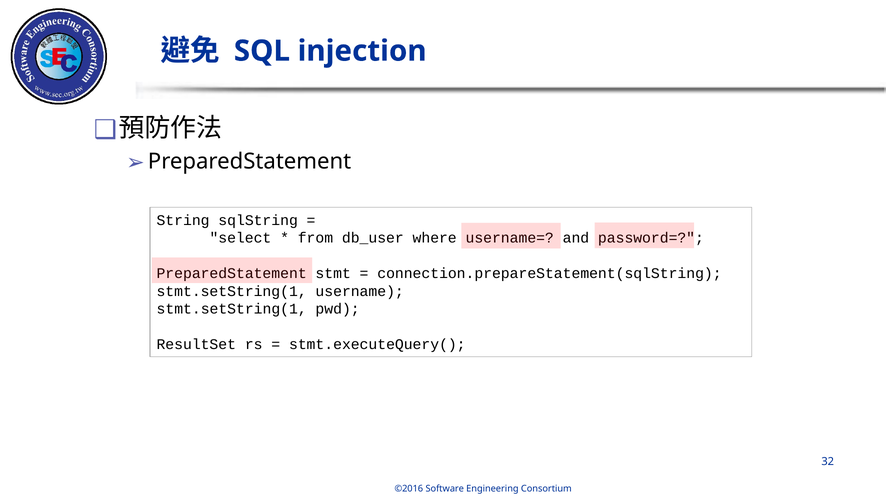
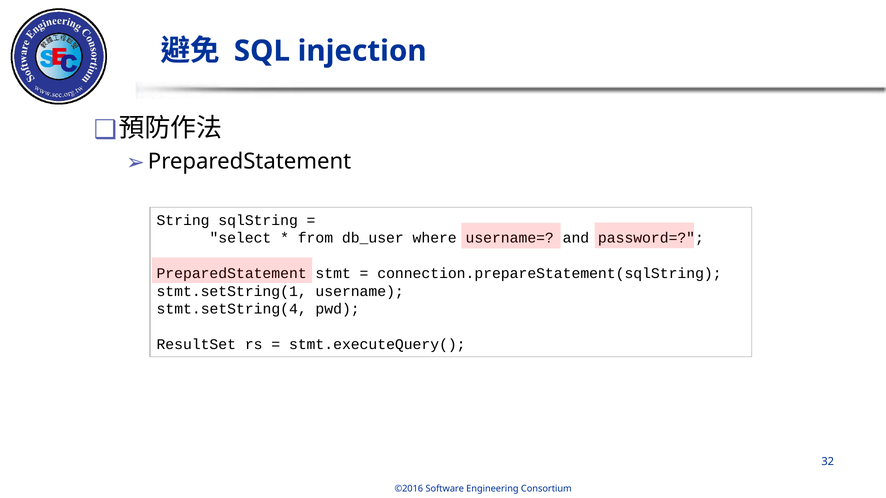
stmt.setString(1 at (232, 309): stmt.setString(1 -> stmt.setString(4
